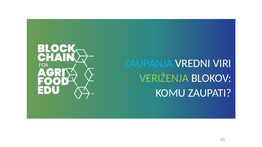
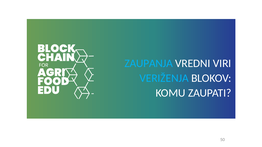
VERIŽENJA colour: light green -> light blue
